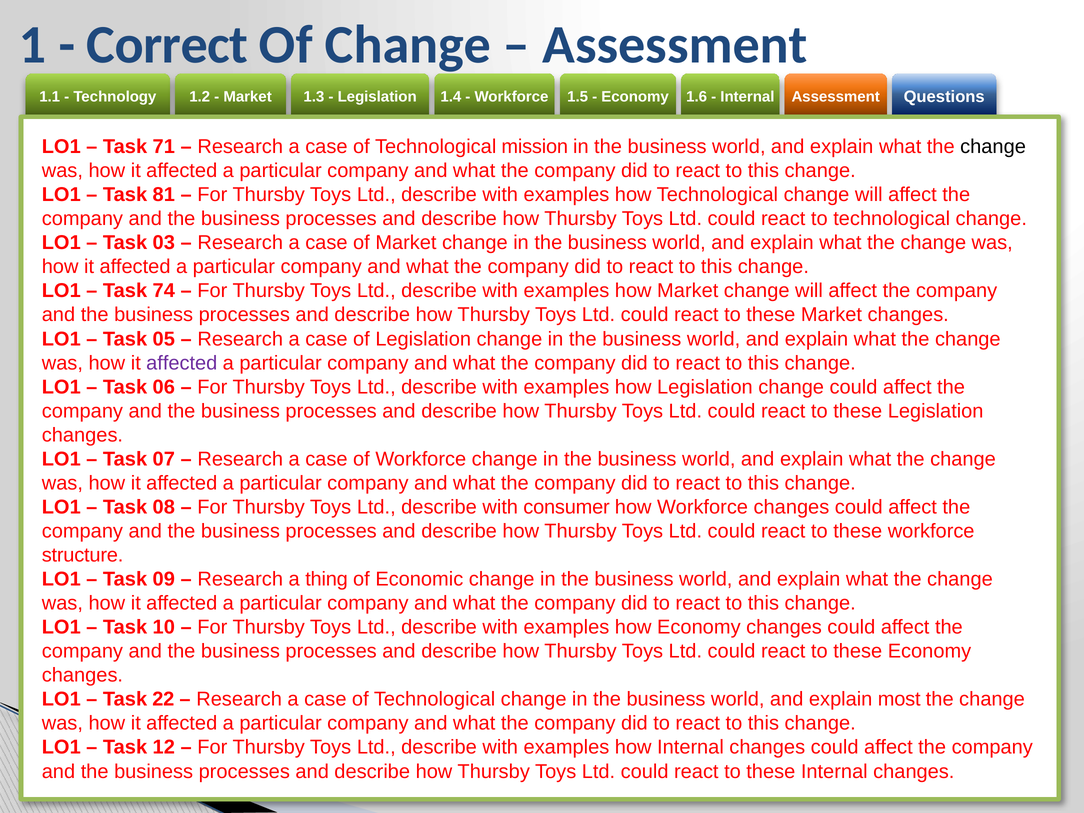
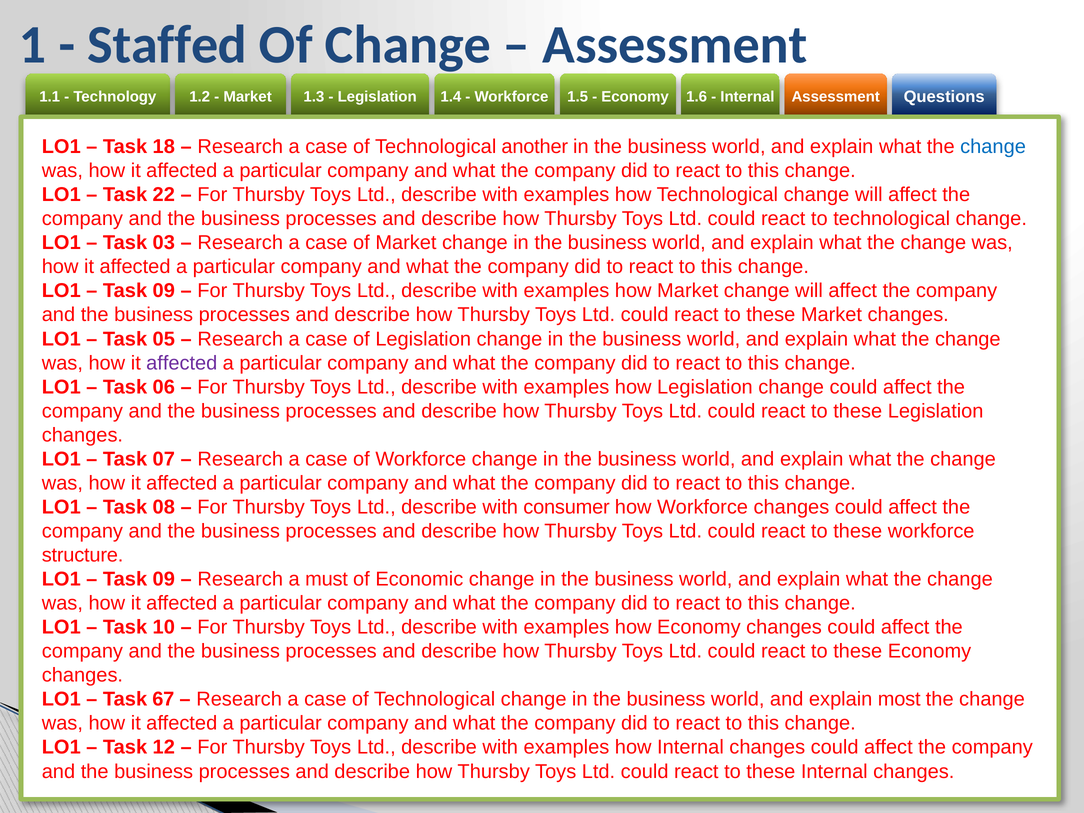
Correct: Correct -> Staffed
71: 71 -> 18
mission: mission -> another
change at (993, 147) colour: black -> blue
81: 81 -> 22
74 at (164, 291): 74 -> 09
thing: thing -> must
22: 22 -> 67
